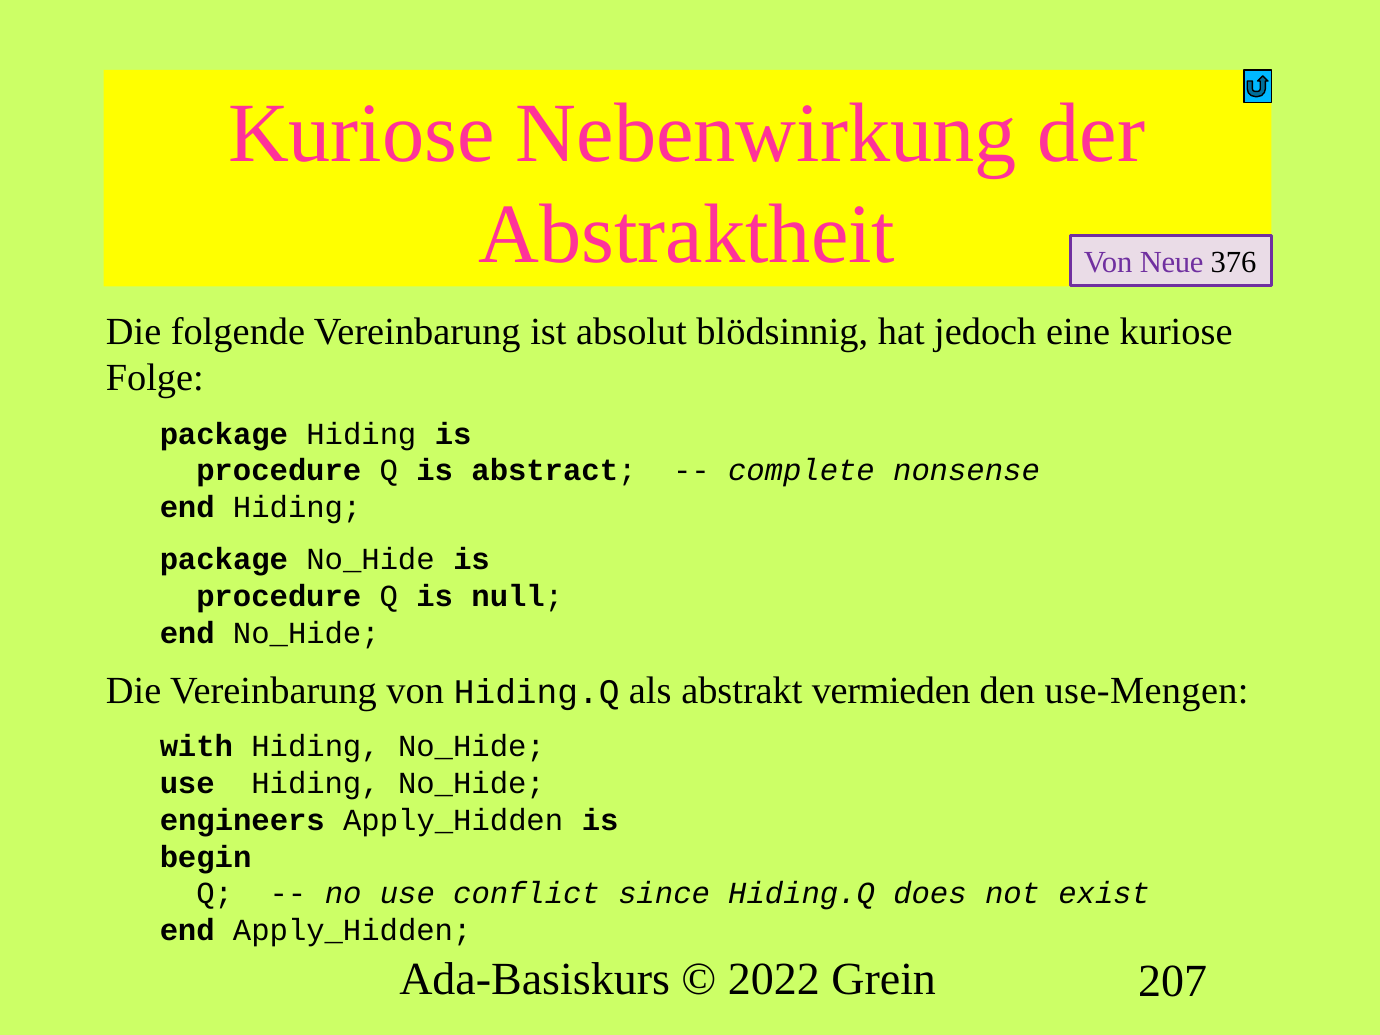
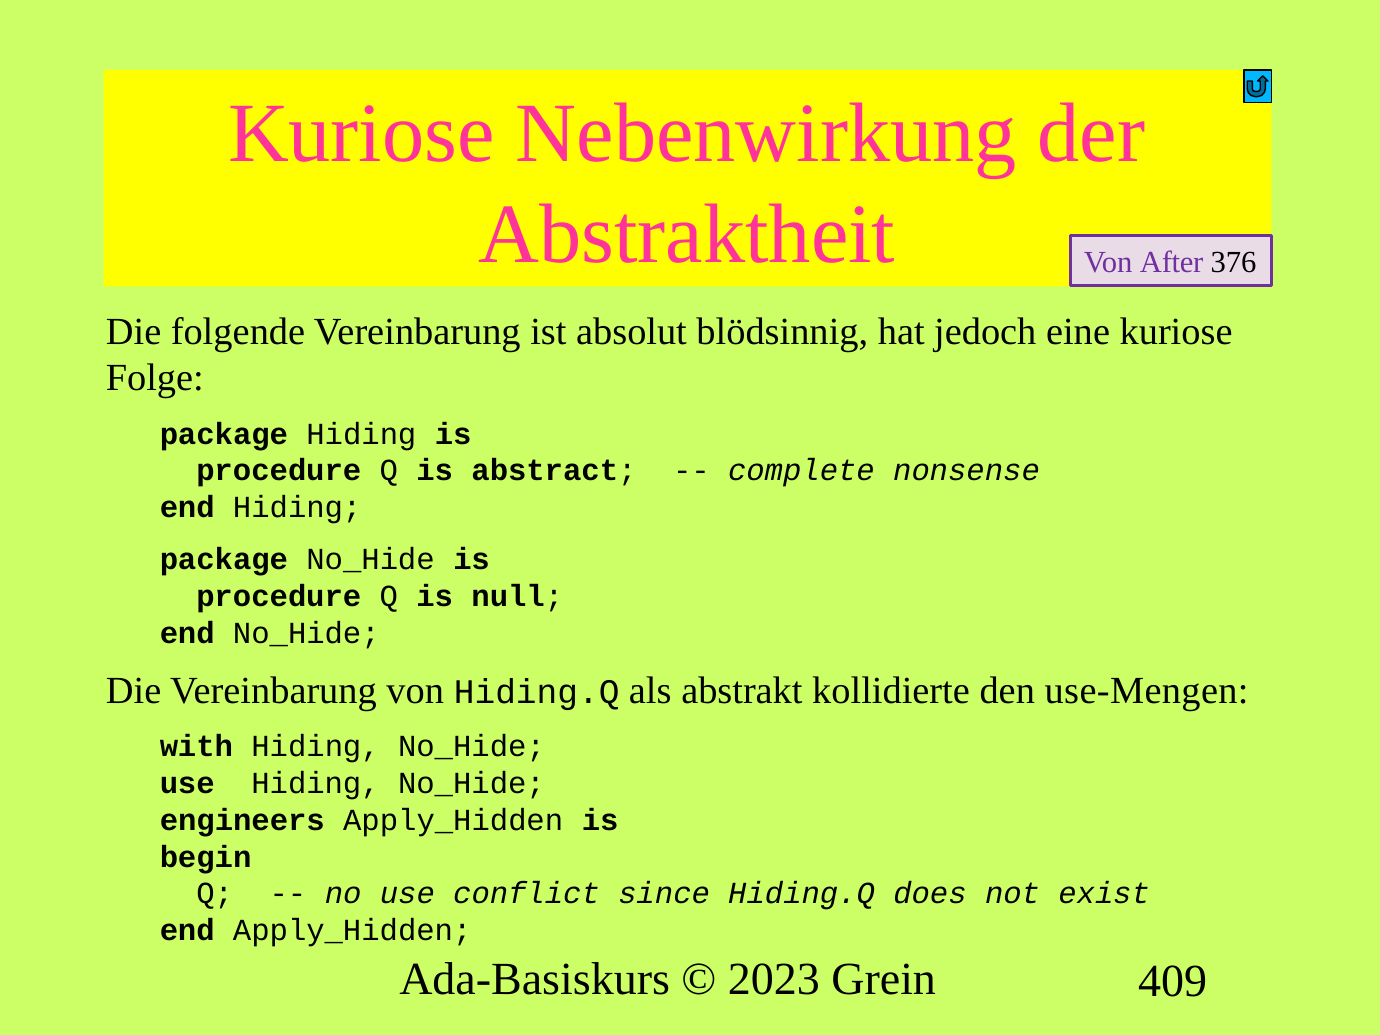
Neue: Neue -> After
vermieden: vermieden -> kollidierte
2022: 2022 -> 2023
207: 207 -> 409
